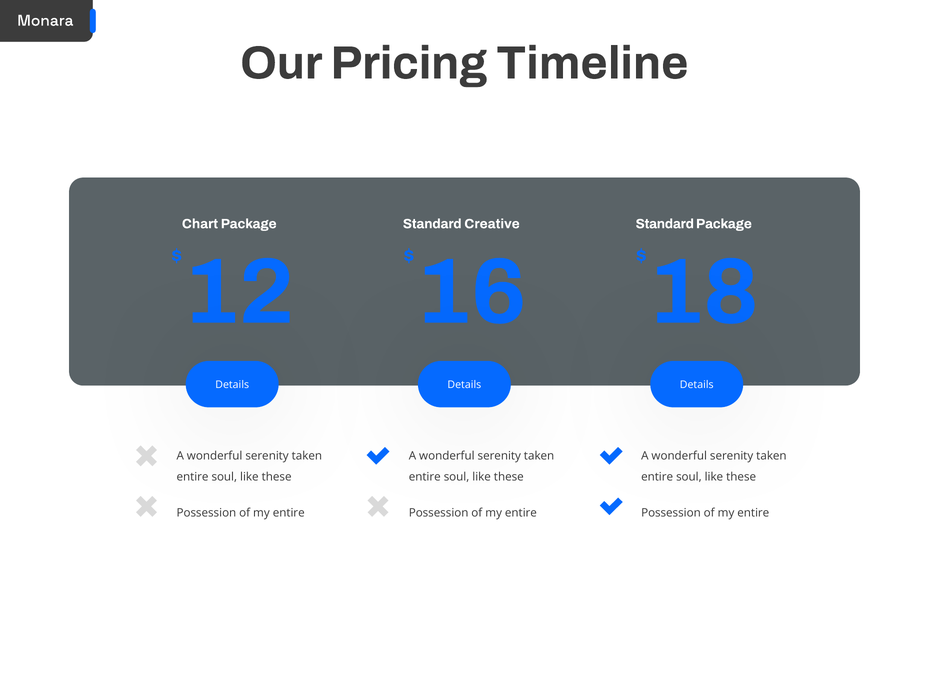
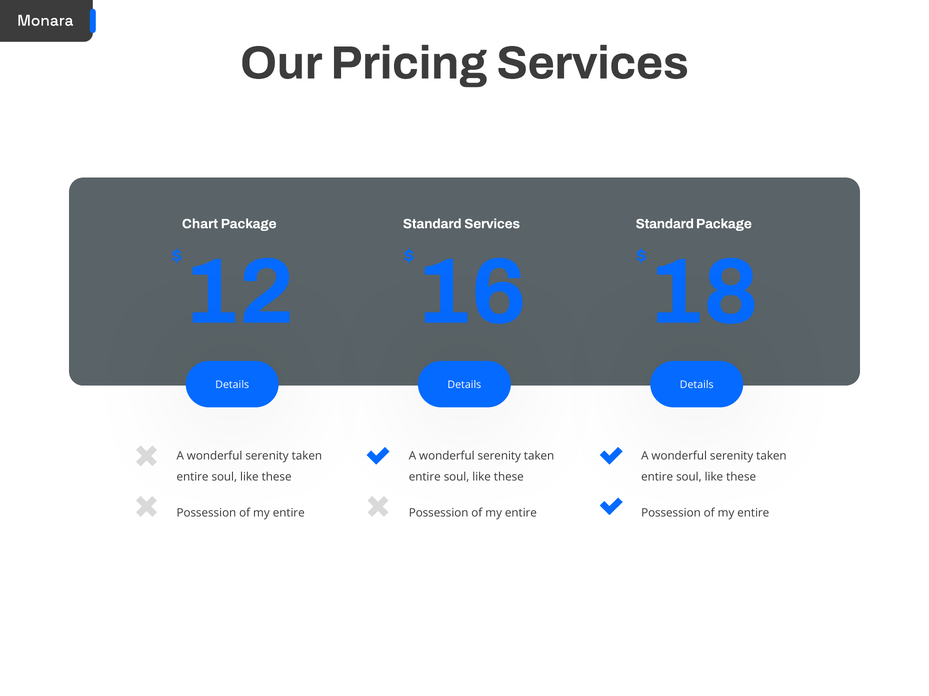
Pricing Timeline: Timeline -> Services
Standard Creative: Creative -> Services
